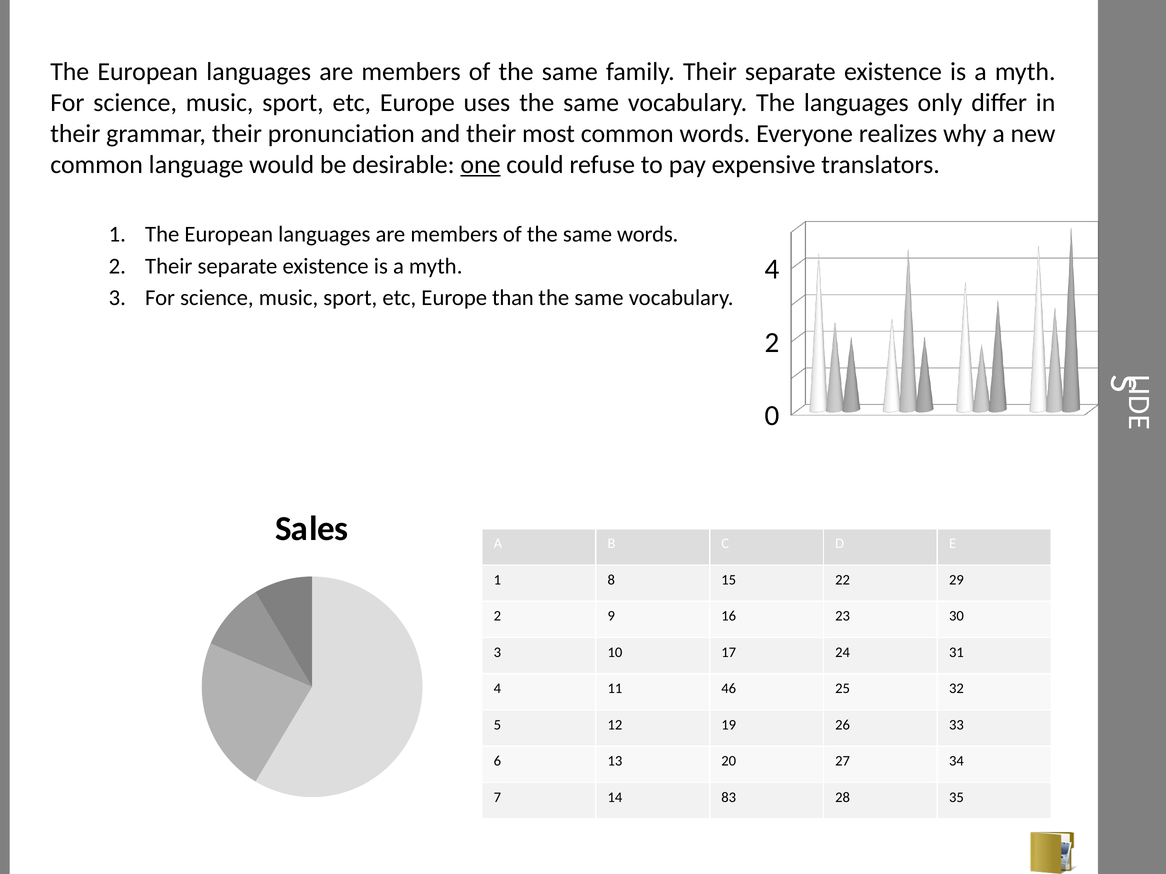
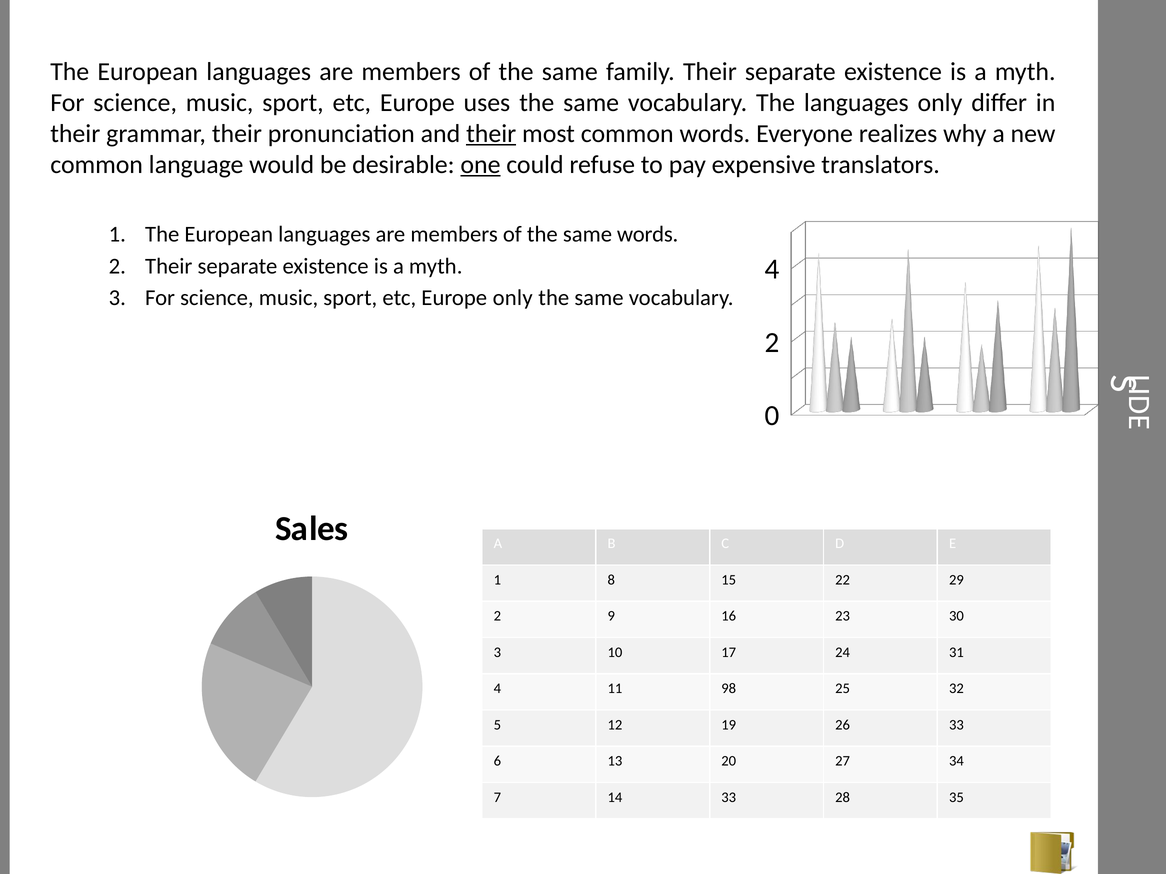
their at (491, 134) underline: none -> present
Europe than: than -> only
46: 46 -> 98
14 83: 83 -> 33
